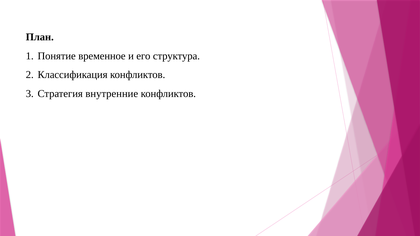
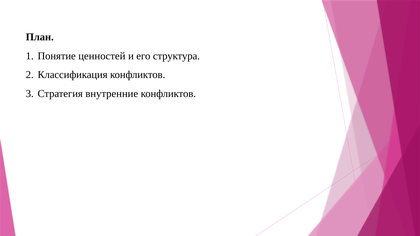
временное: временное -> ценностей
